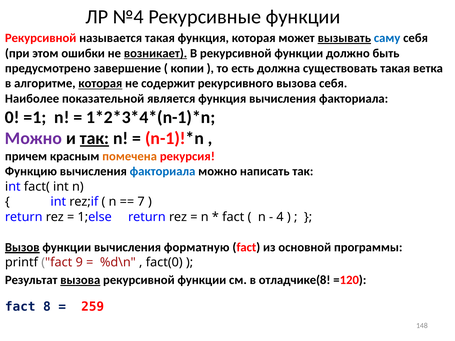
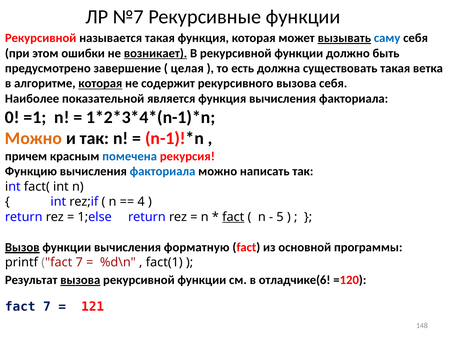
№4: №4 -> №7
копии: копии -> целая
Можно at (34, 139) colour: purple -> orange
так at (94, 139) underline: present -> none
помечена colour: orange -> blue
7: 7 -> 4
fact at (233, 217) underline: none -> present
4: 4 -> 5
printf fact 9: 9 -> 7
fact(0: fact(0 -> fact(1
отладчике(8: отладчике(8 -> отладчике(6
8 at (47, 307): 8 -> 7
259: 259 -> 121
